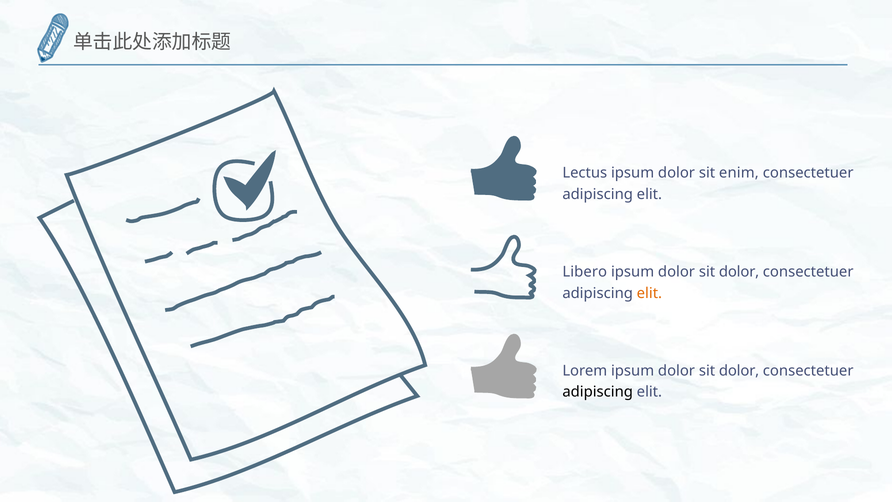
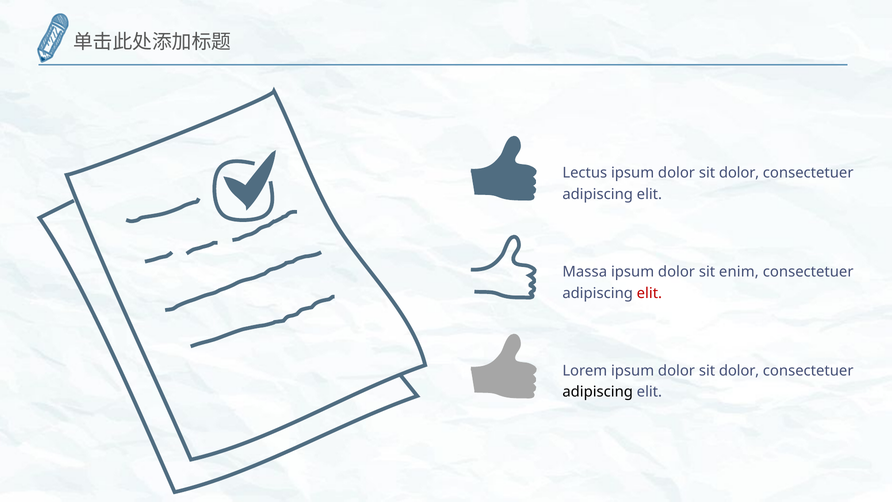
enim at (739, 173): enim -> dolor
Libero: Libero -> Massa
dolor at (739, 272): dolor -> enim
elit at (649, 293) colour: orange -> red
